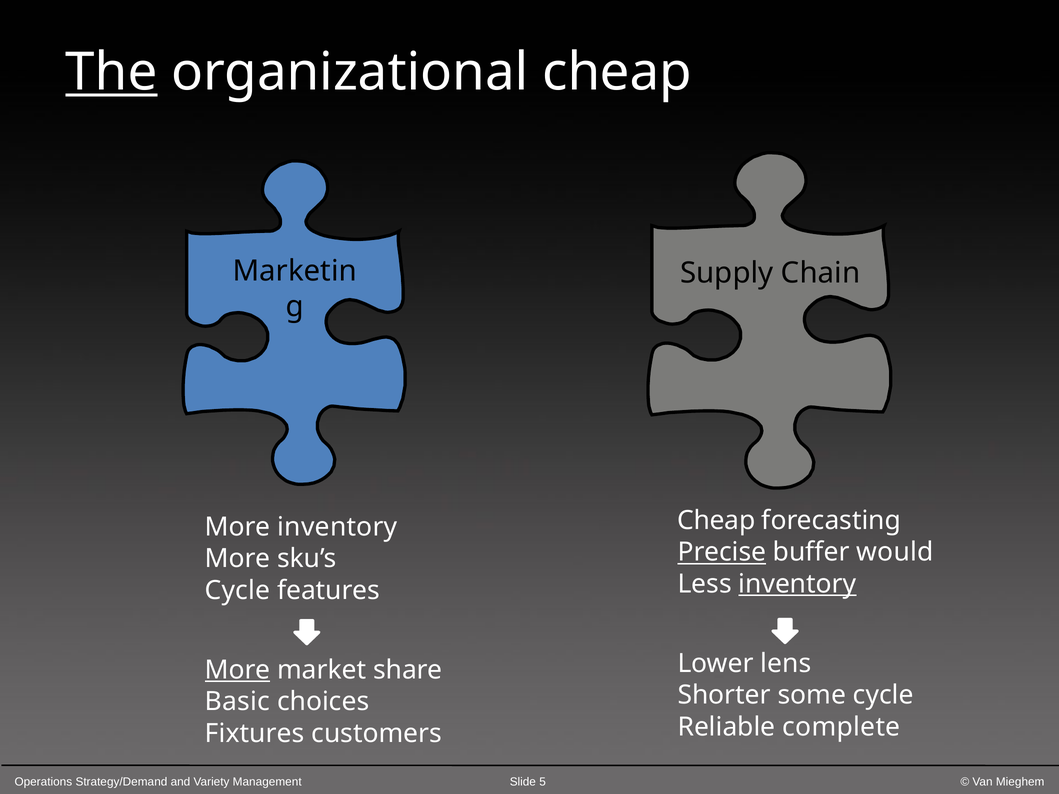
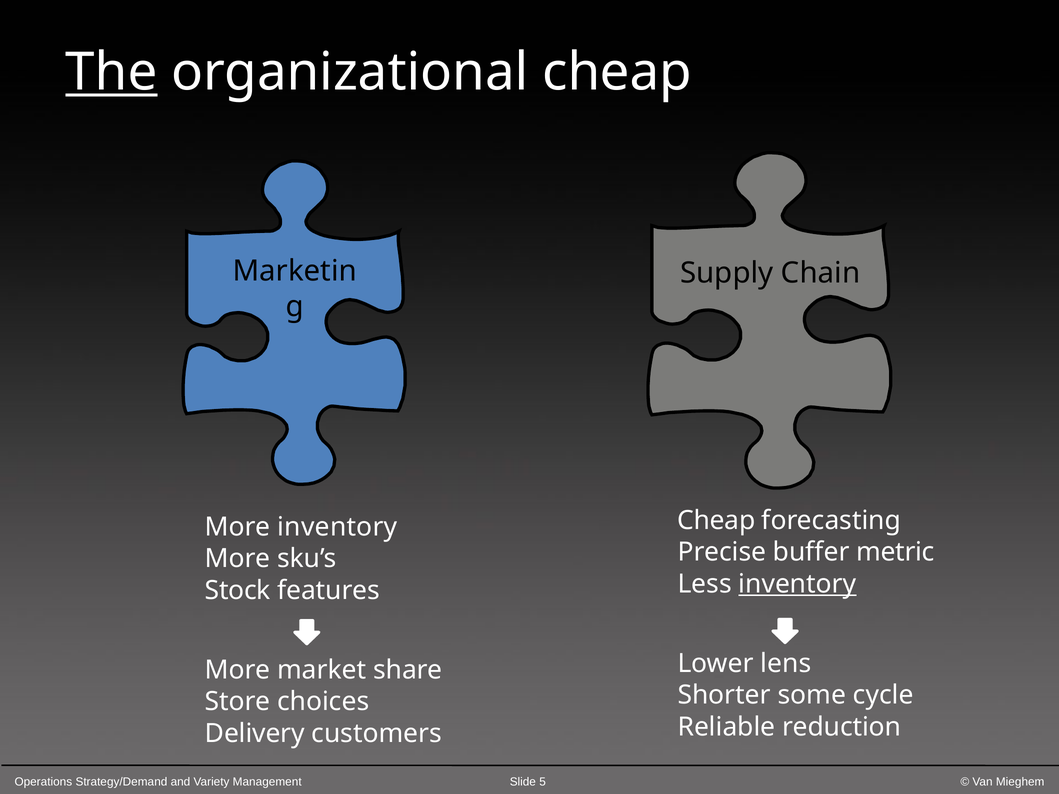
Precise underline: present -> none
would: would -> metric
Cycle at (237, 591): Cycle -> Stock
More at (238, 670) underline: present -> none
Basic: Basic -> Store
complete: complete -> reduction
Fixtures: Fixtures -> Delivery
